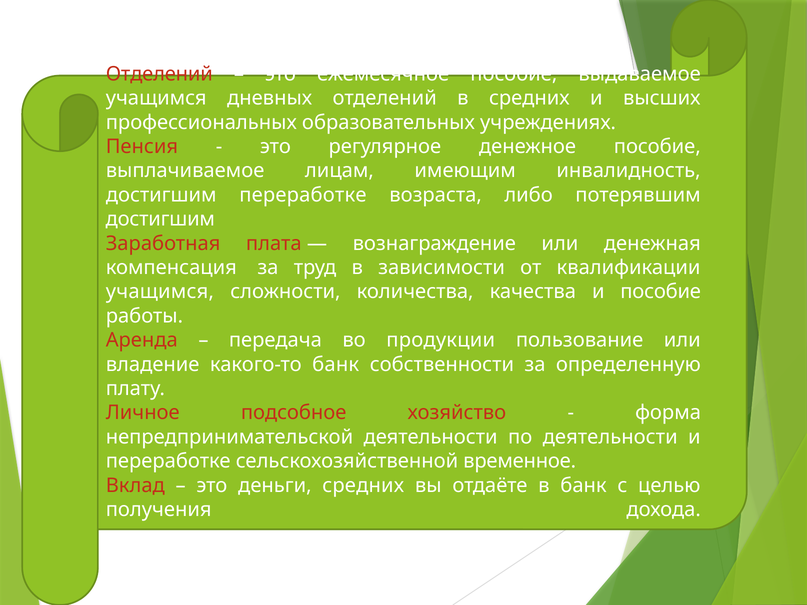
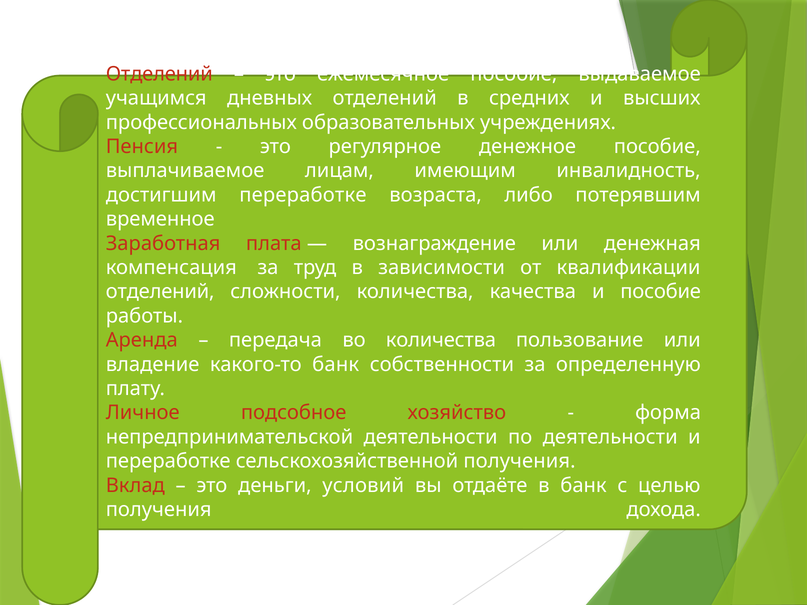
достигшим at (160, 219): достигшим -> временное
учащимся at (160, 292): учащимся -> отделений
во продукции: продукции -> количества
сельскохозяйственной временное: временное -> получения
деньги средних: средних -> условий
